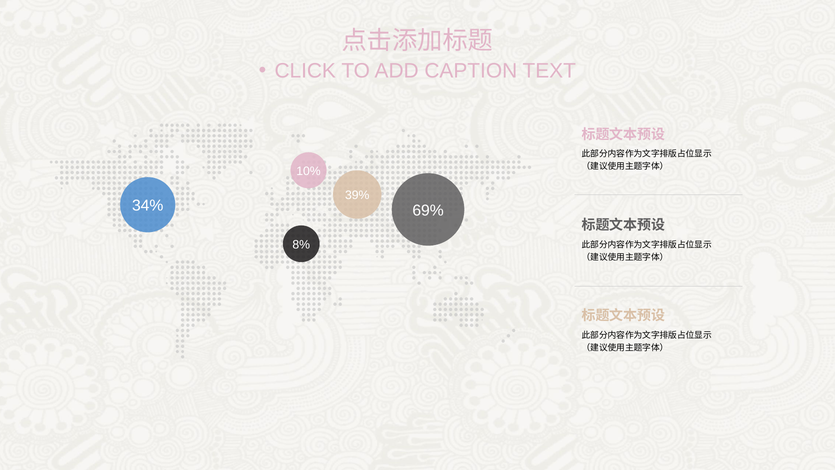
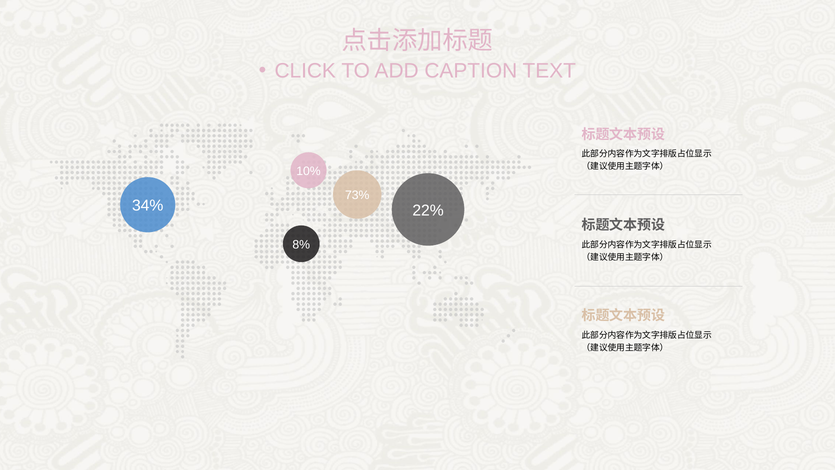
39%: 39% -> 73%
69%: 69% -> 22%
